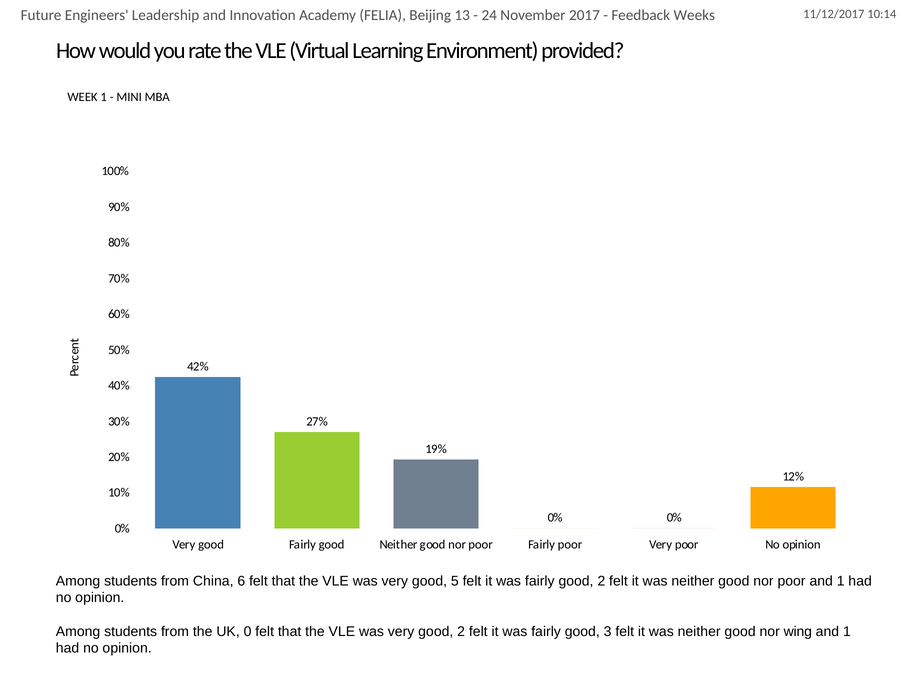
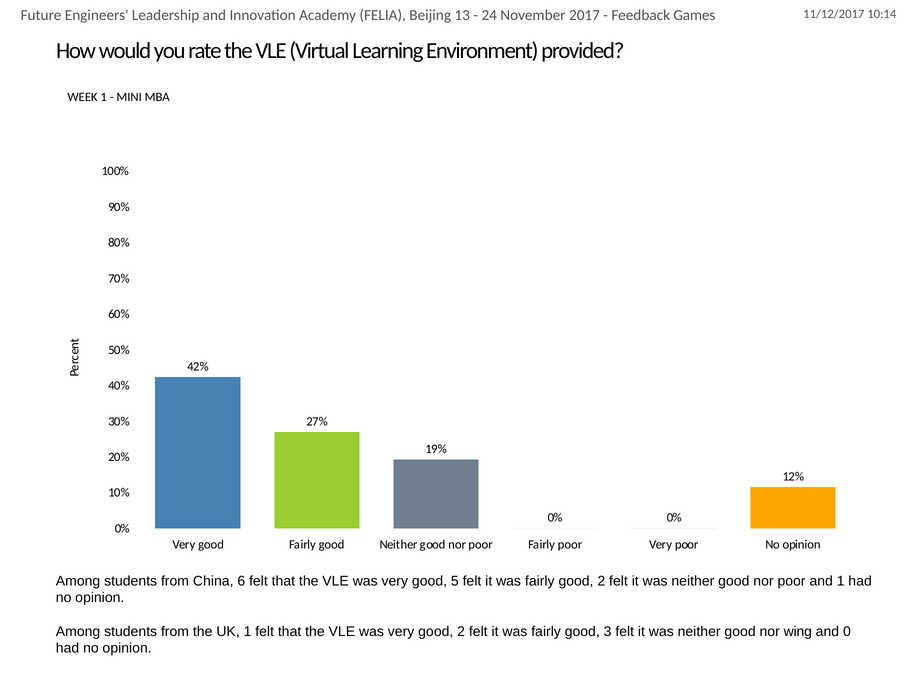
Weeks: Weeks -> Games
UK 0: 0 -> 1
1 at (847, 631): 1 -> 0
